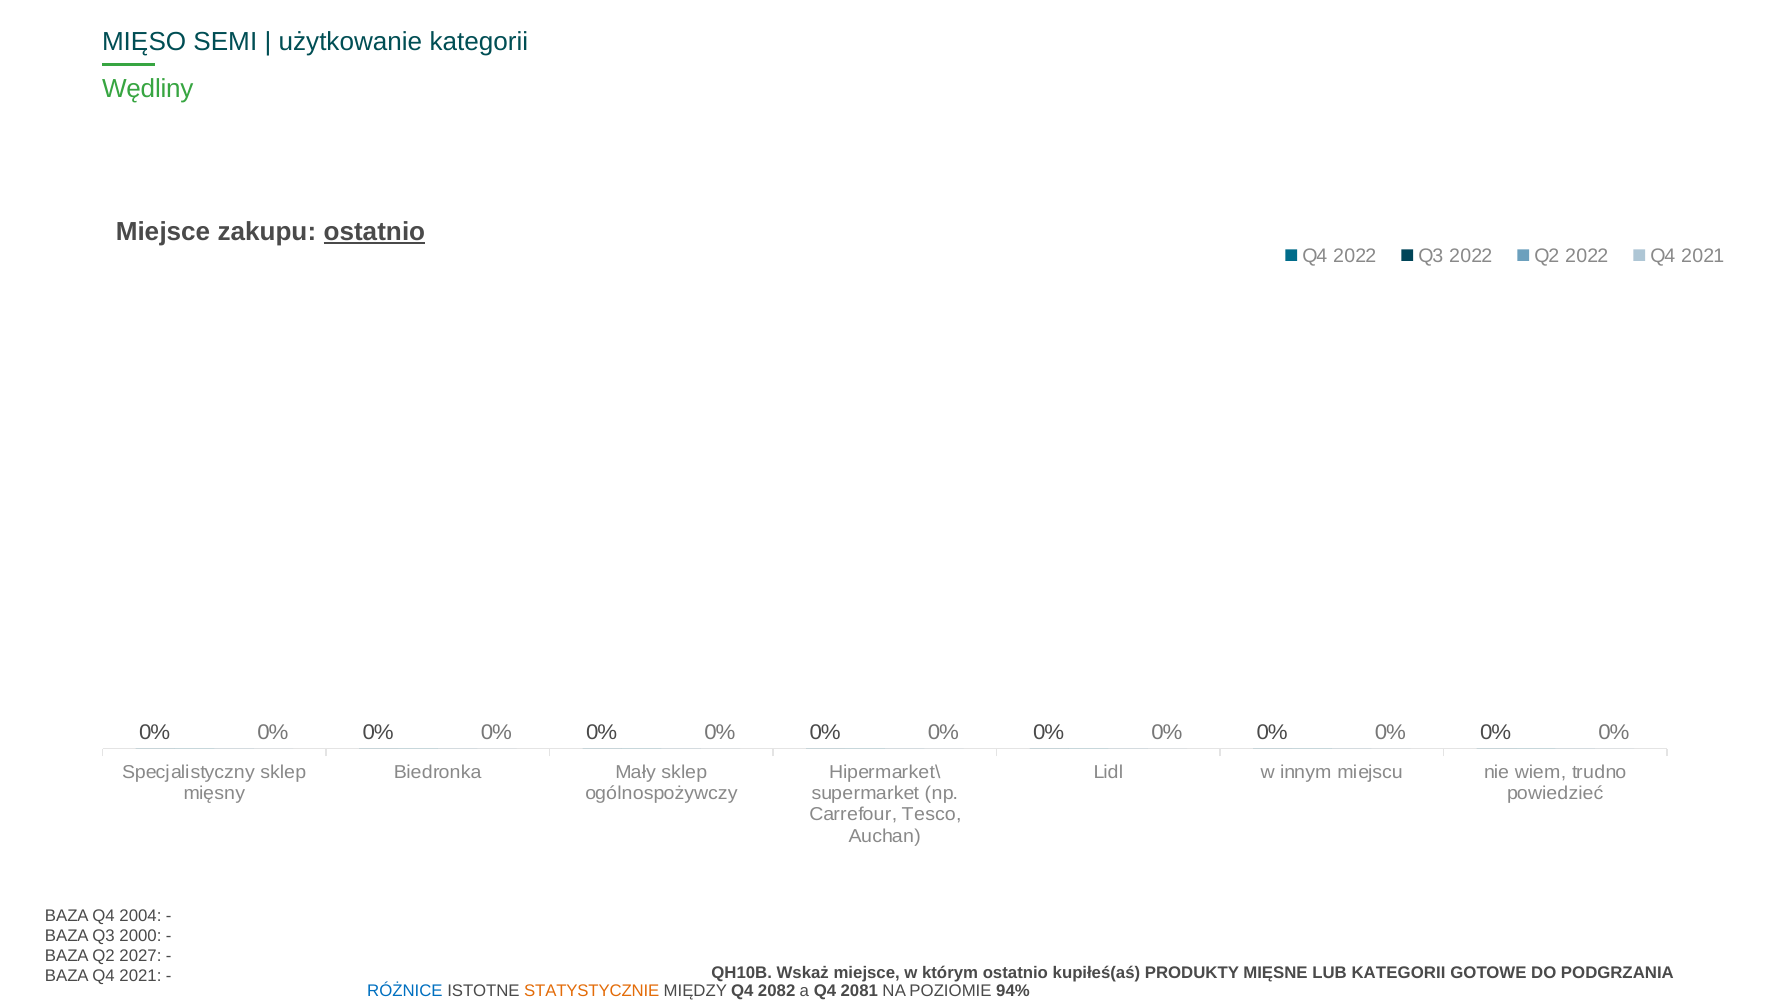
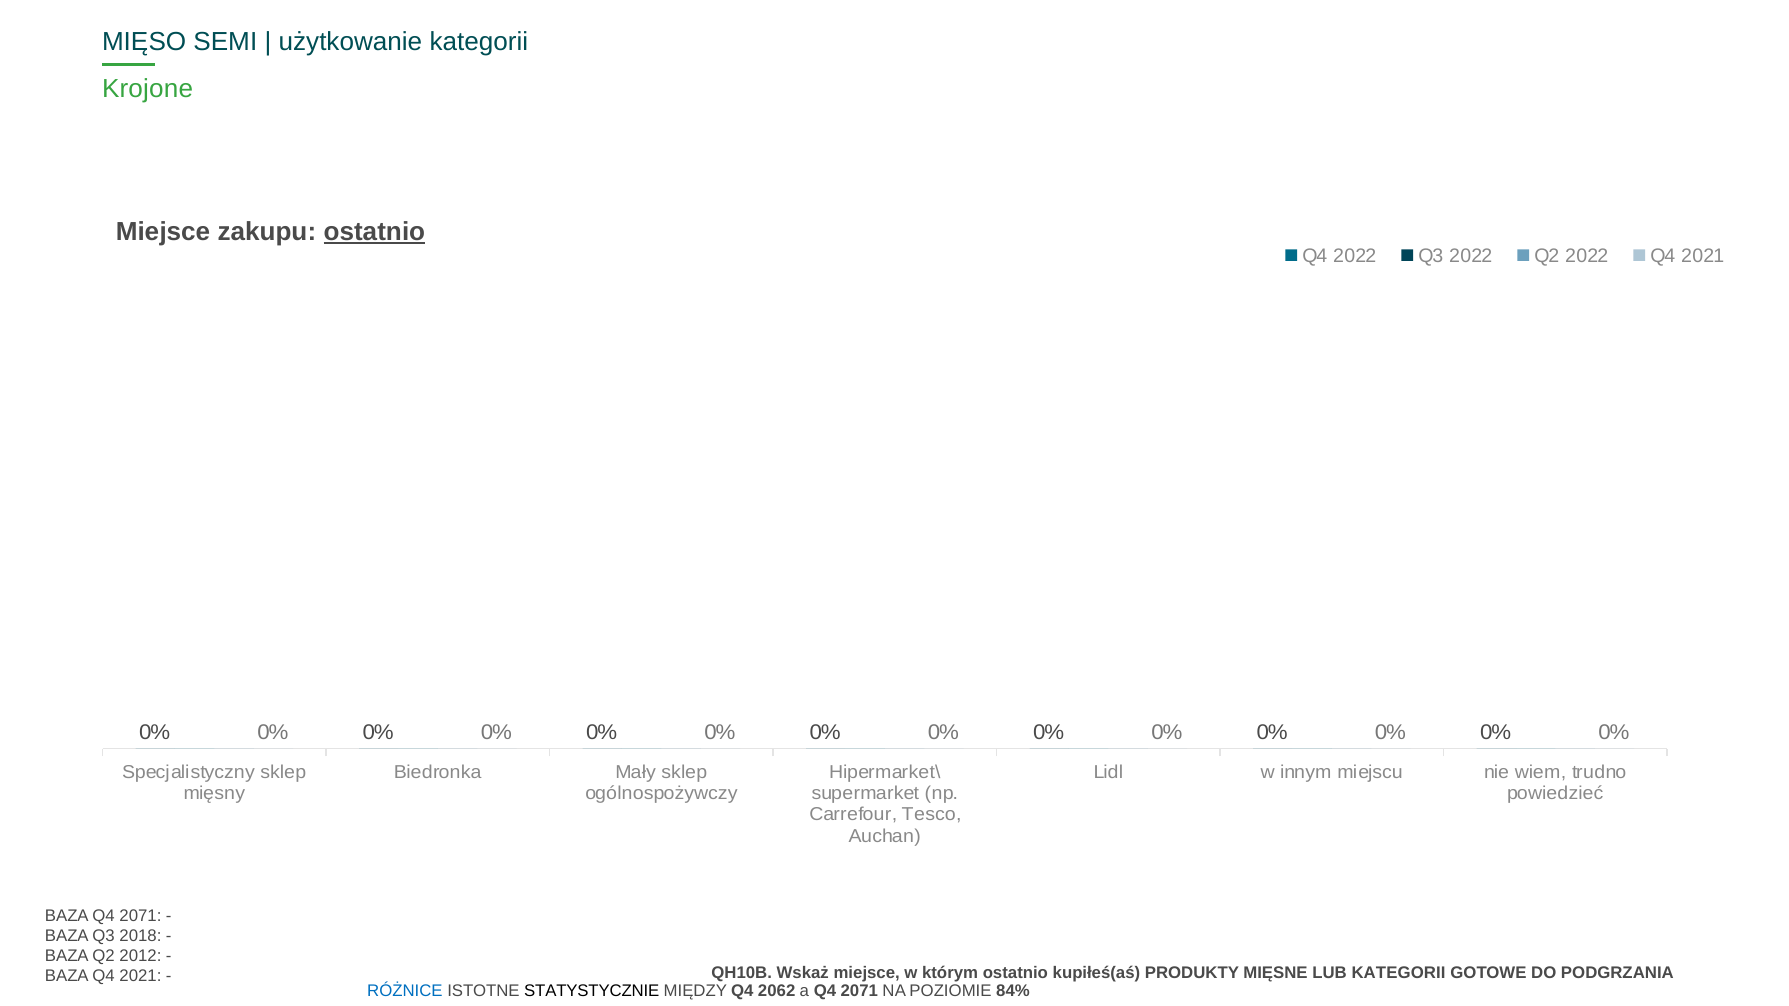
Wędliny: Wędliny -> Krojone
BAZA Q4 2004: 2004 -> 2071
2000: 2000 -> 2018
2027: 2027 -> 2012
STATYSTYCZNIE colour: orange -> black
2082: 2082 -> 2062
a Q4 2081: 2081 -> 2071
94%: 94% -> 84%
